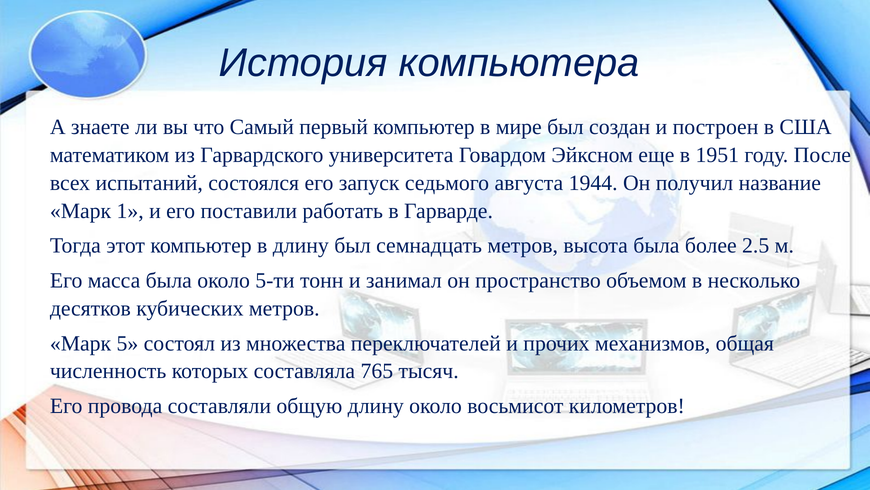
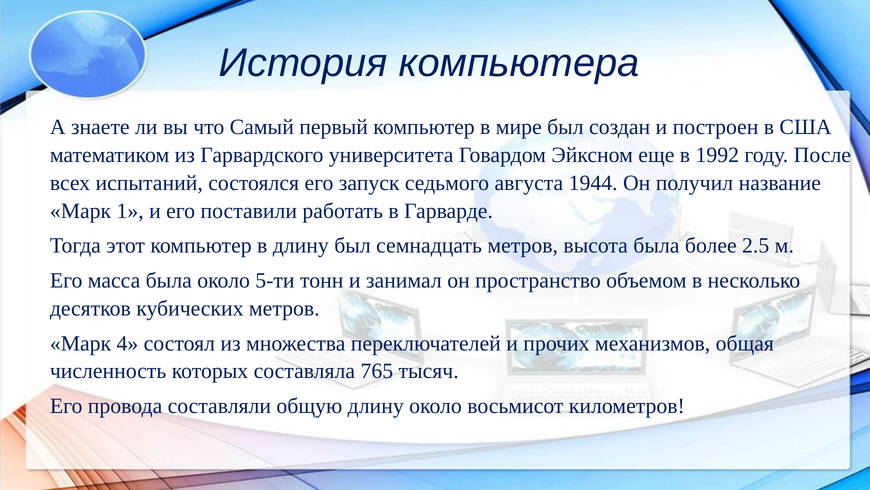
1951: 1951 -> 1992
5: 5 -> 4
